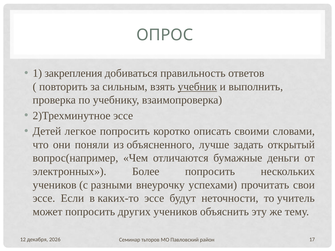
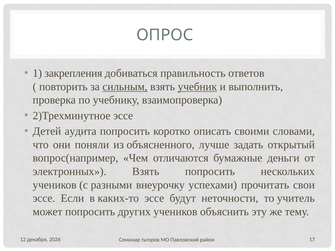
сильным underline: none -> present
легкое: легкое -> аудита
электронных Более: Более -> Взять
